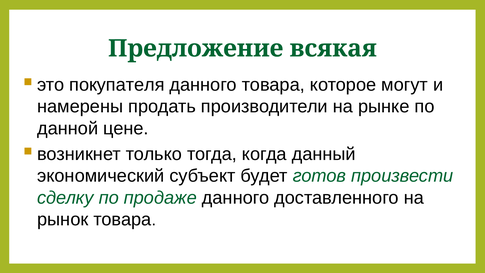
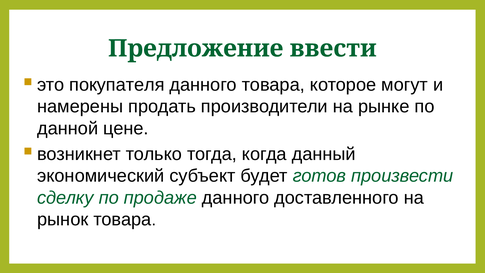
всякая: всякая -> ввести
